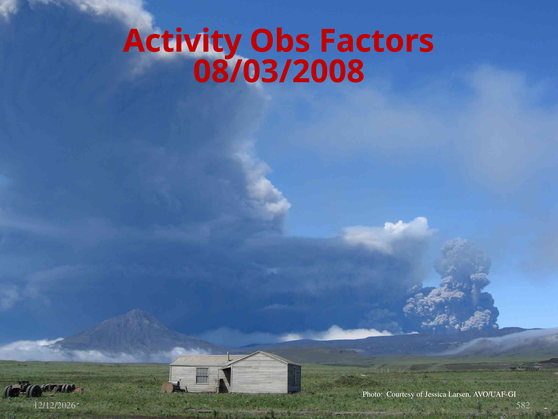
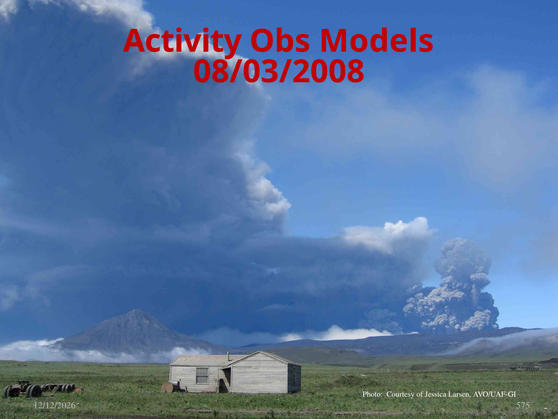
Factors: Factors -> Models
582: 582 -> 575
